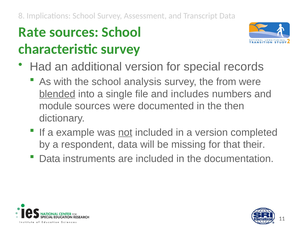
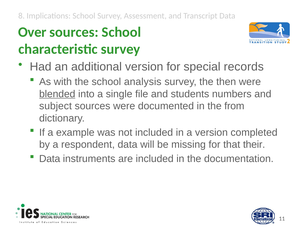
Rate: Rate -> Over
from: from -> then
includes: includes -> students
module: module -> subject
then: then -> from
not underline: present -> none
